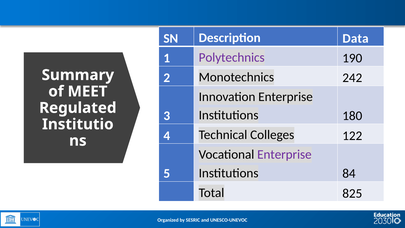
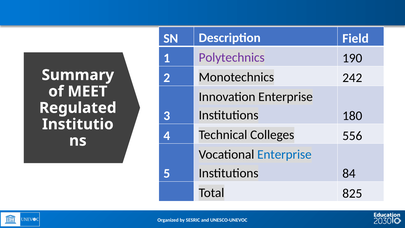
Data: Data -> Field
122: 122 -> 556
Enterprise at (284, 155) colour: purple -> blue
